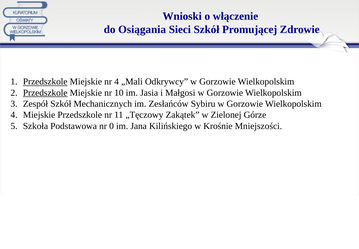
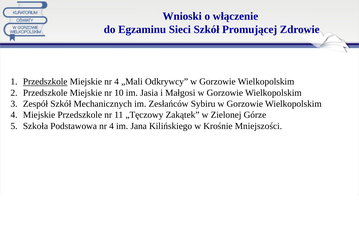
Osiągania: Osiągania -> Egzaminu
Przedszkole at (45, 93) underline: present -> none
Podstawowa nr 0: 0 -> 4
